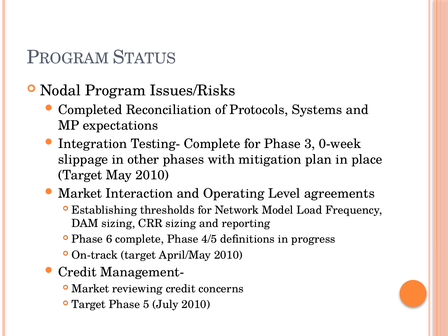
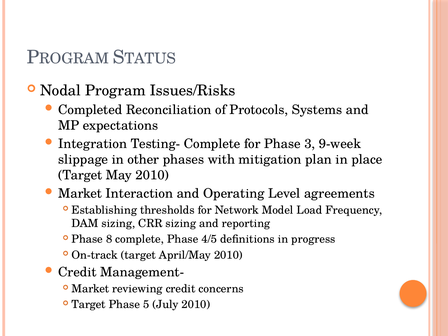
0-week: 0-week -> 9-week
6: 6 -> 8
